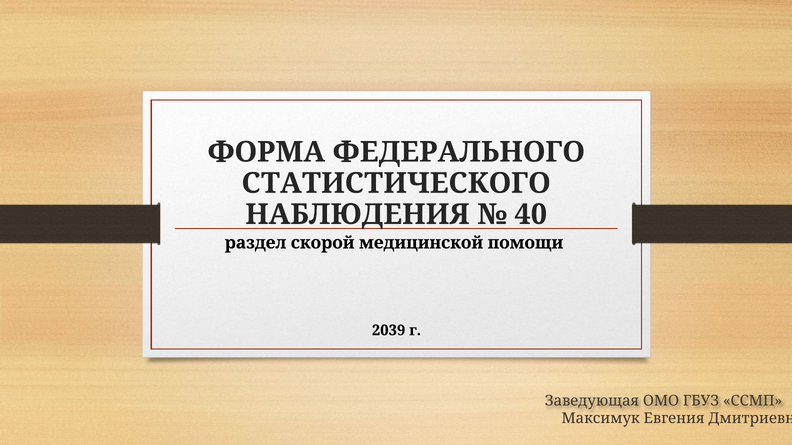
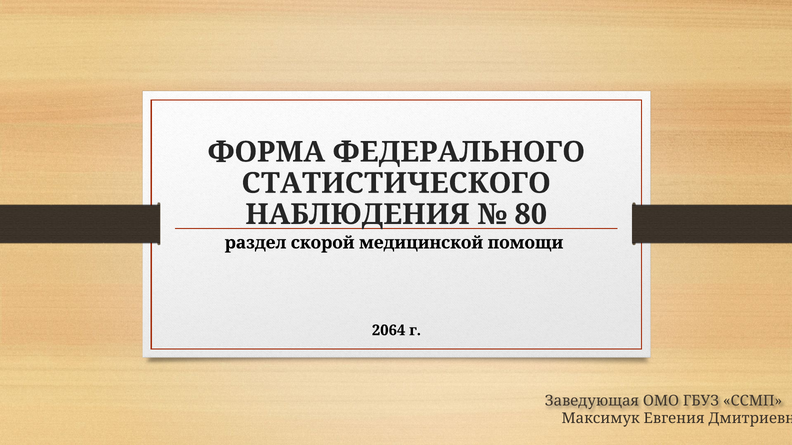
40: 40 -> 80
2039: 2039 -> 2064
